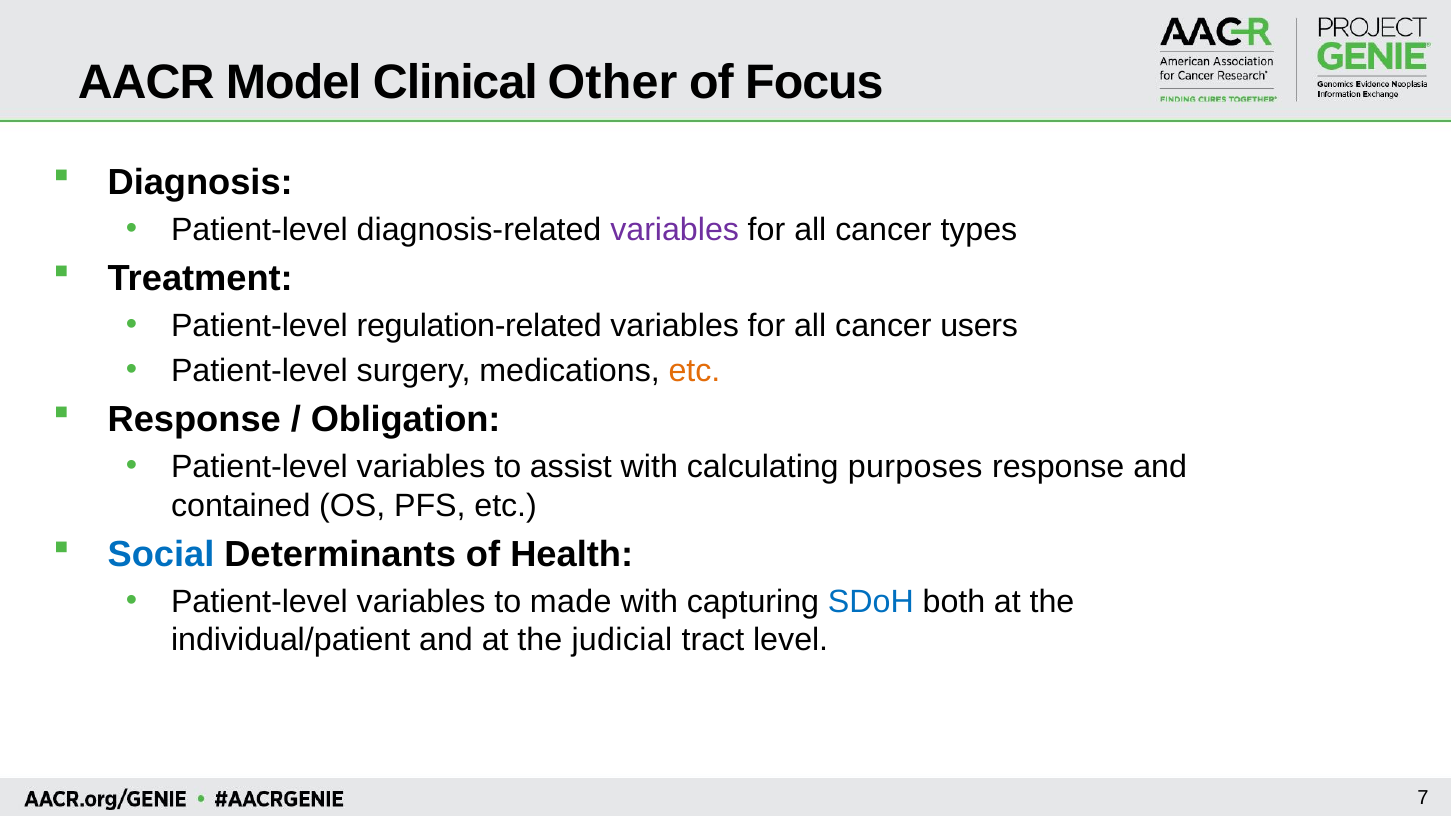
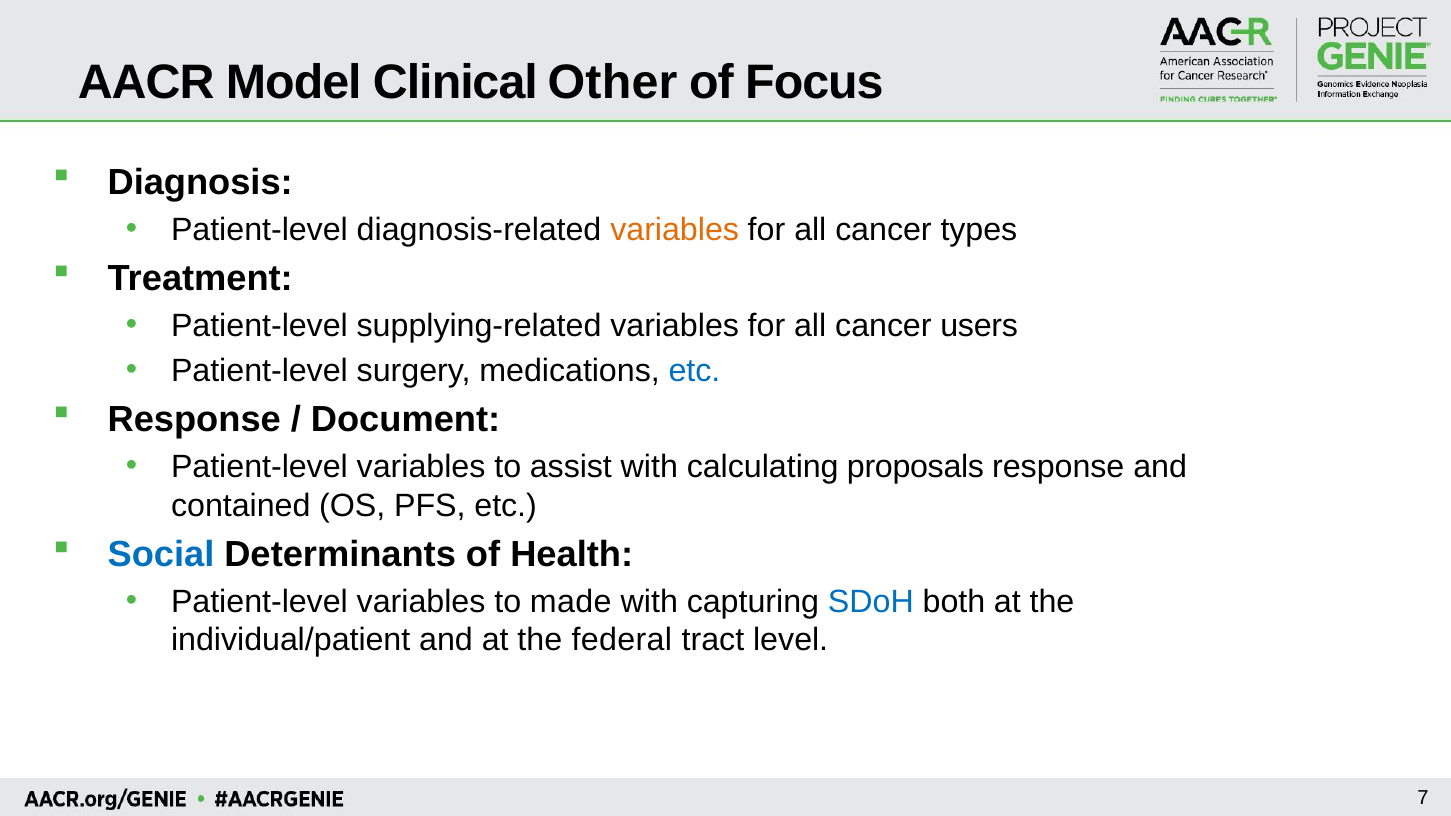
variables at (675, 230) colour: purple -> orange
regulation-related: regulation-related -> supplying-related
etc at (694, 371) colour: orange -> blue
Obligation: Obligation -> Document
purposes: purposes -> proposals
judicial: judicial -> federal
